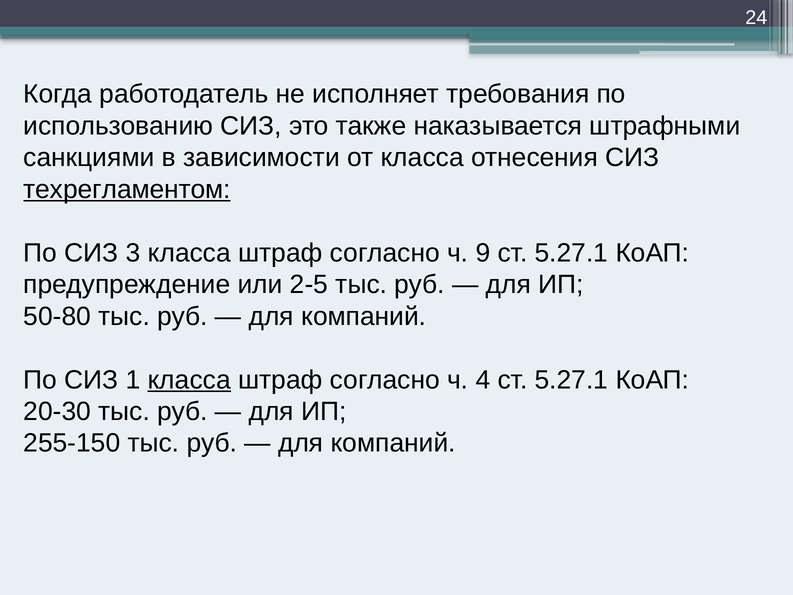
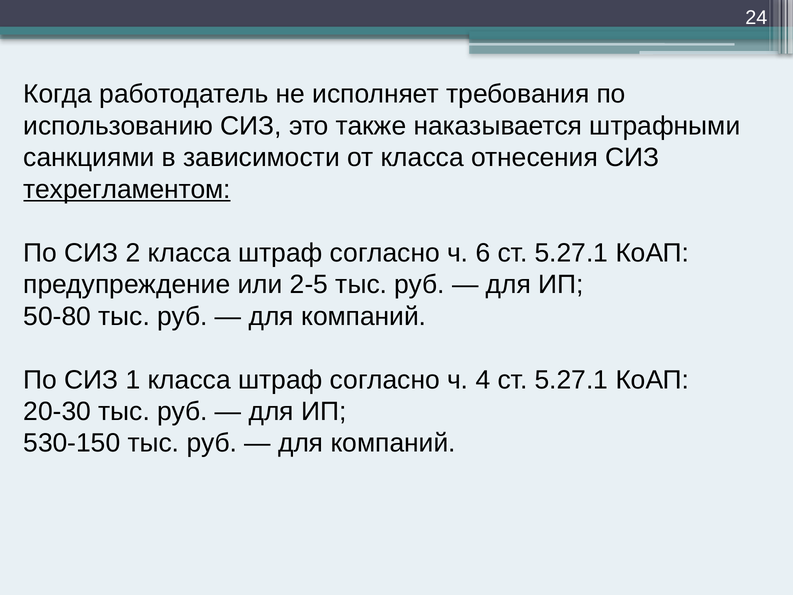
3: 3 -> 2
9: 9 -> 6
класса at (189, 380) underline: present -> none
255-150: 255-150 -> 530-150
